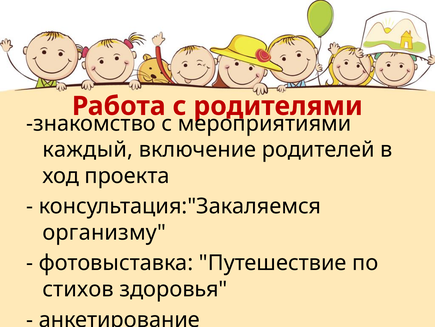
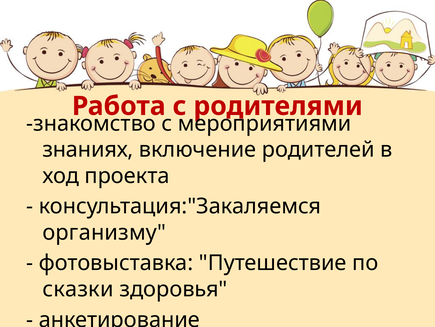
каждый: каждый -> знаниях
стихов: стихов -> сказки
